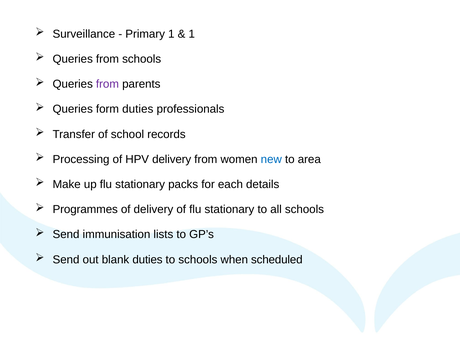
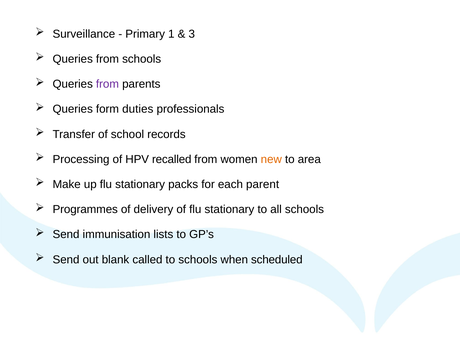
1 at (192, 34): 1 -> 3
HPV delivery: delivery -> recalled
new colour: blue -> orange
details: details -> parent
blank duties: duties -> called
